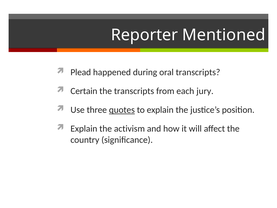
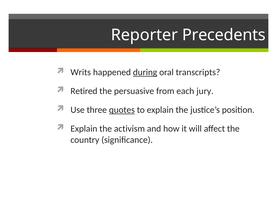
Mentioned: Mentioned -> Precedents
Plead: Plead -> Writs
during underline: none -> present
Certain: Certain -> Retired
the transcripts: transcripts -> persuasive
